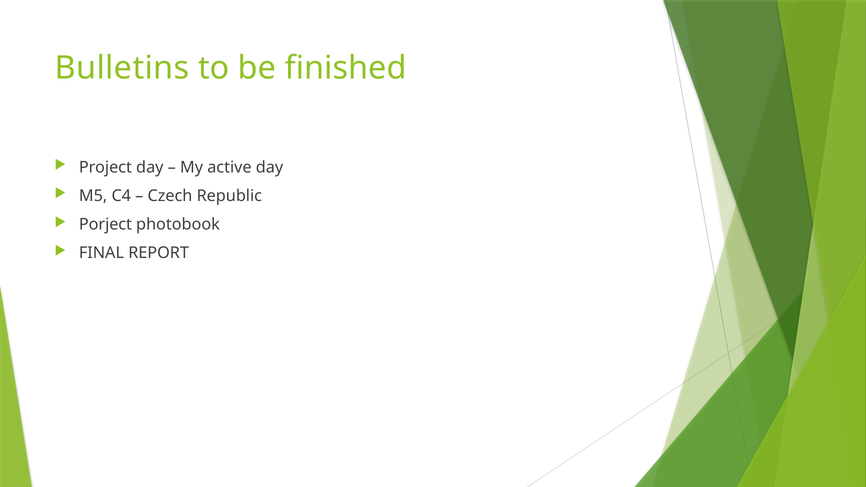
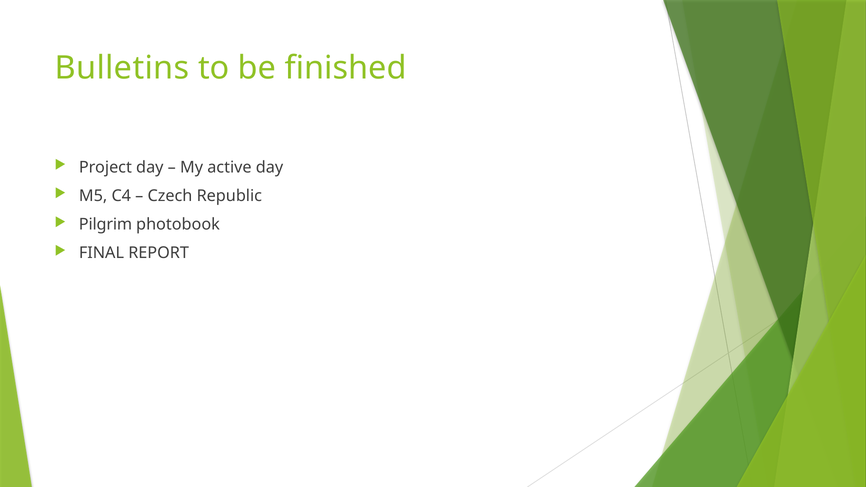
Porject: Porject -> Pilgrim
